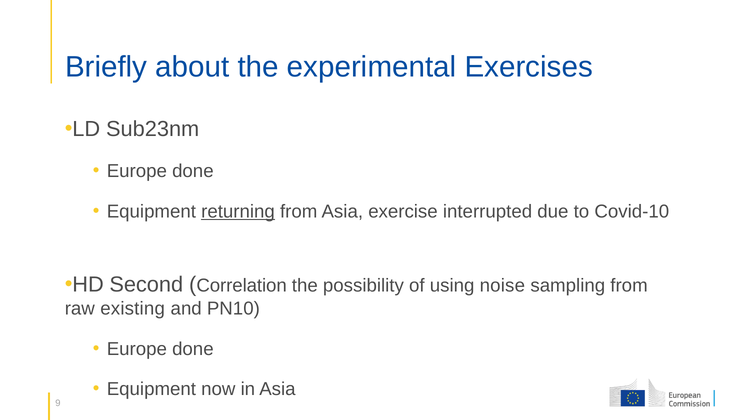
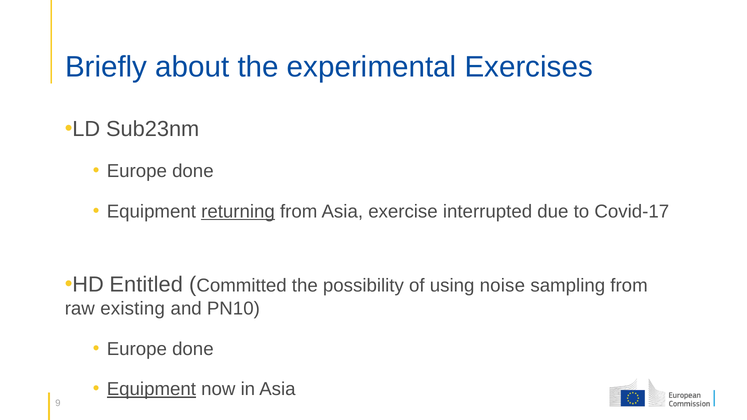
Covid-10: Covid-10 -> Covid-17
Second: Second -> Entitled
Correlation: Correlation -> Committed
Equipment at (151, 389) underline: none -> present
